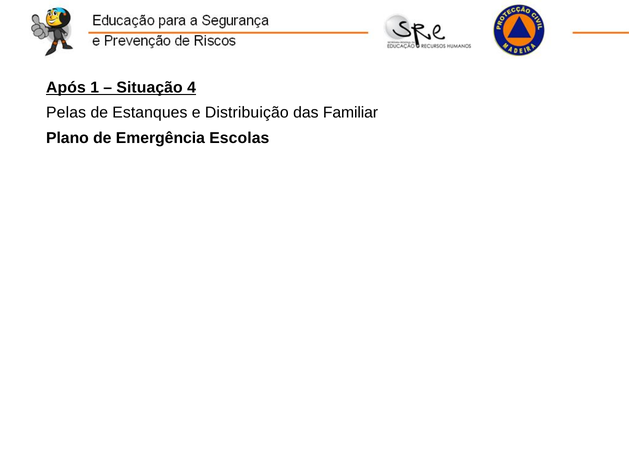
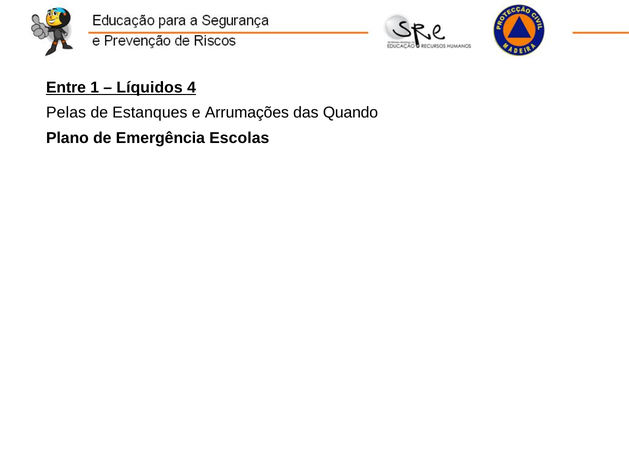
Após: Após -> Entre
Situação: Situação -> Líquidos
Distribuição: Distribuição -> Arrumações
Familiar: Familiar -> Quando
